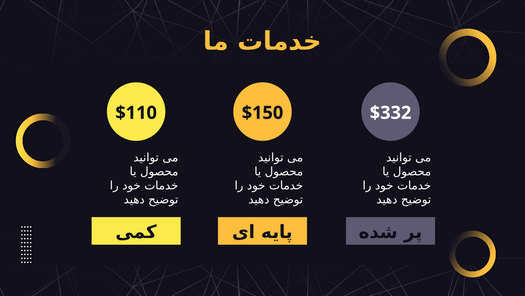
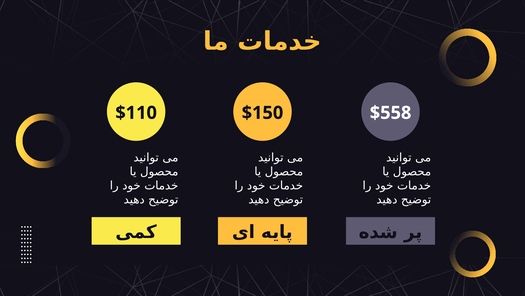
$332: $332 -> $558
